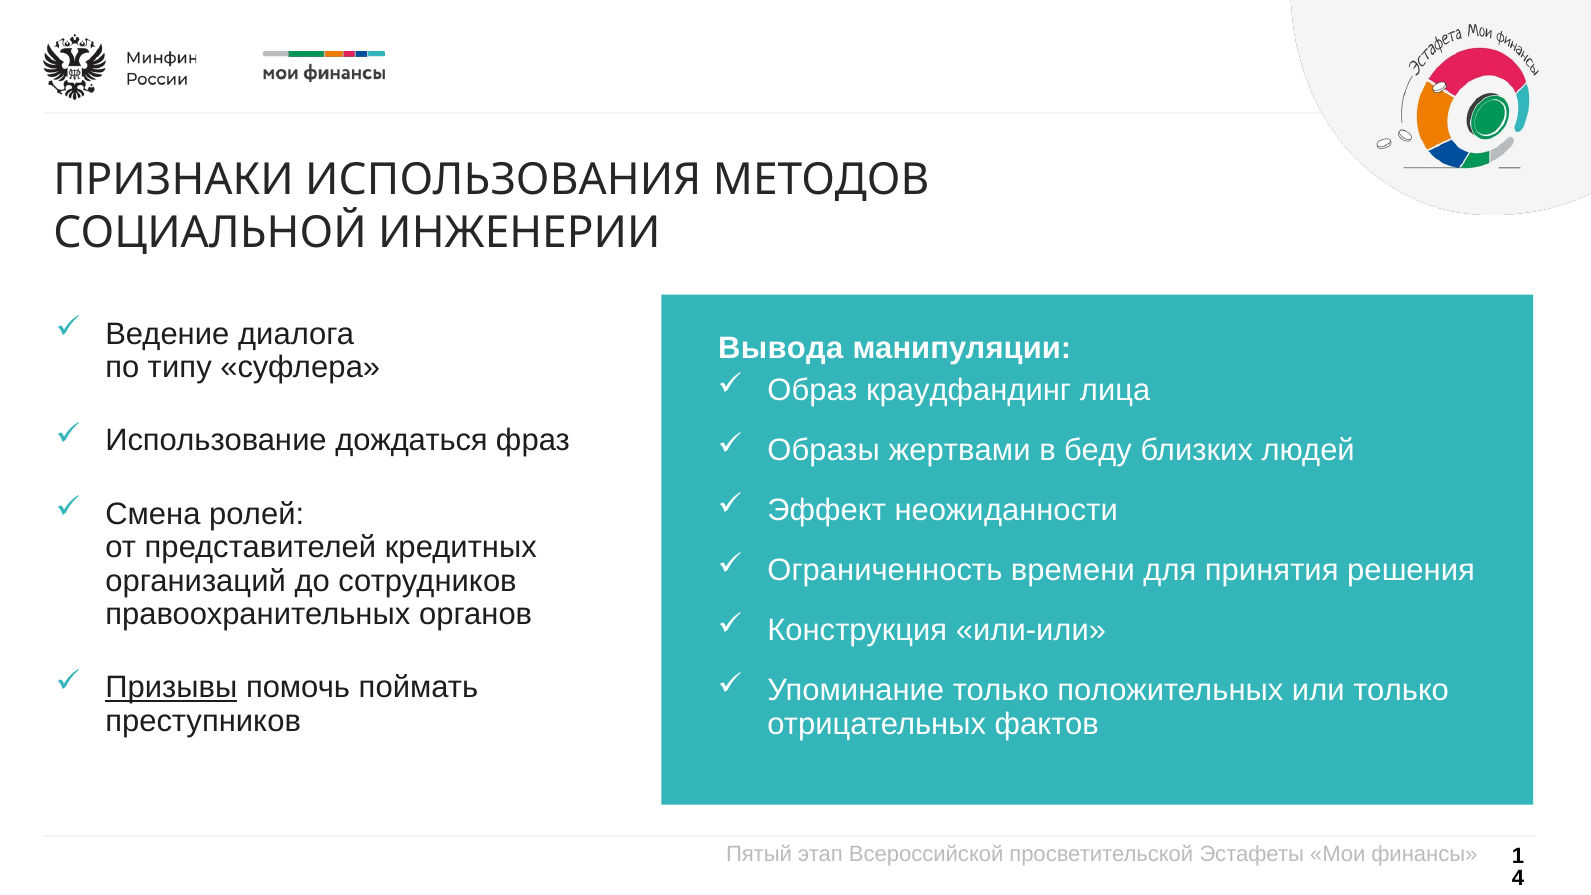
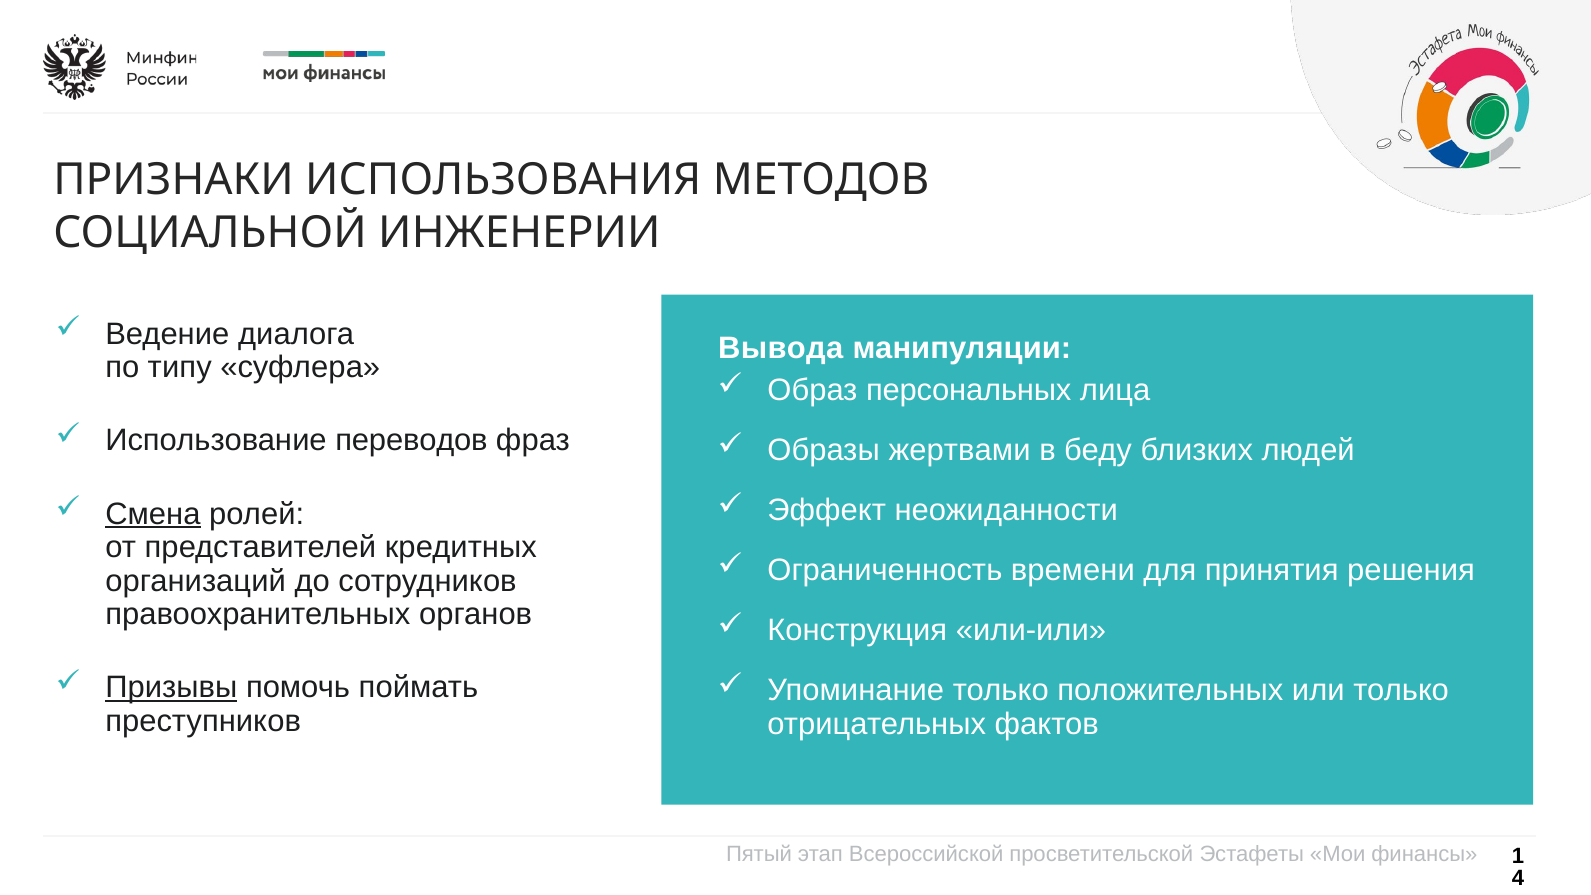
краудфандинг: краудфандинг -> персональных
дождаться: дождаться -> переводов
Смена underline: none -> present
